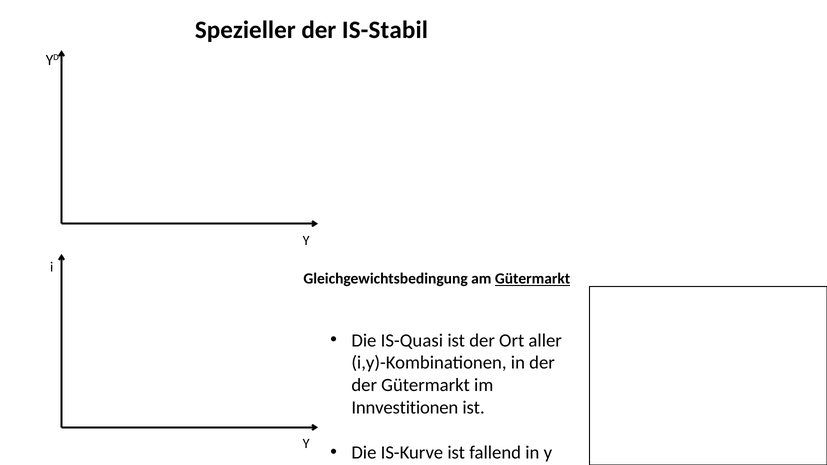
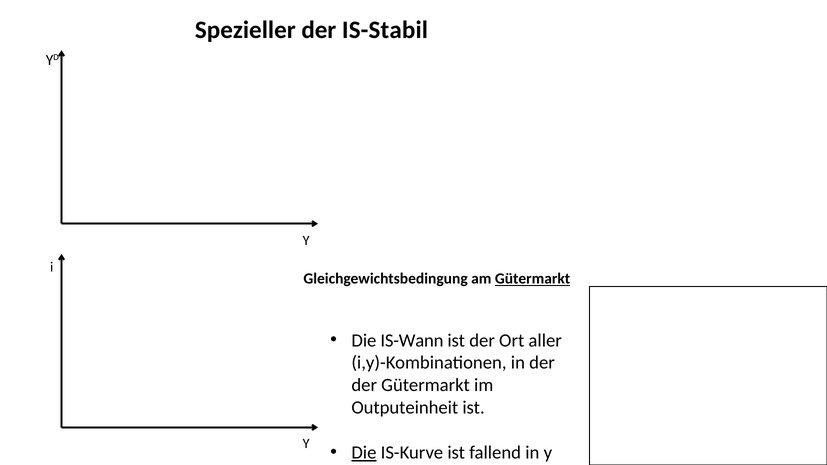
IS-Quasi: IS-Quasi -> IS-Wann
Innvestitionen: Innvestitionen -> Outputeinheit
Die at (364, 453) underline: none -> present
